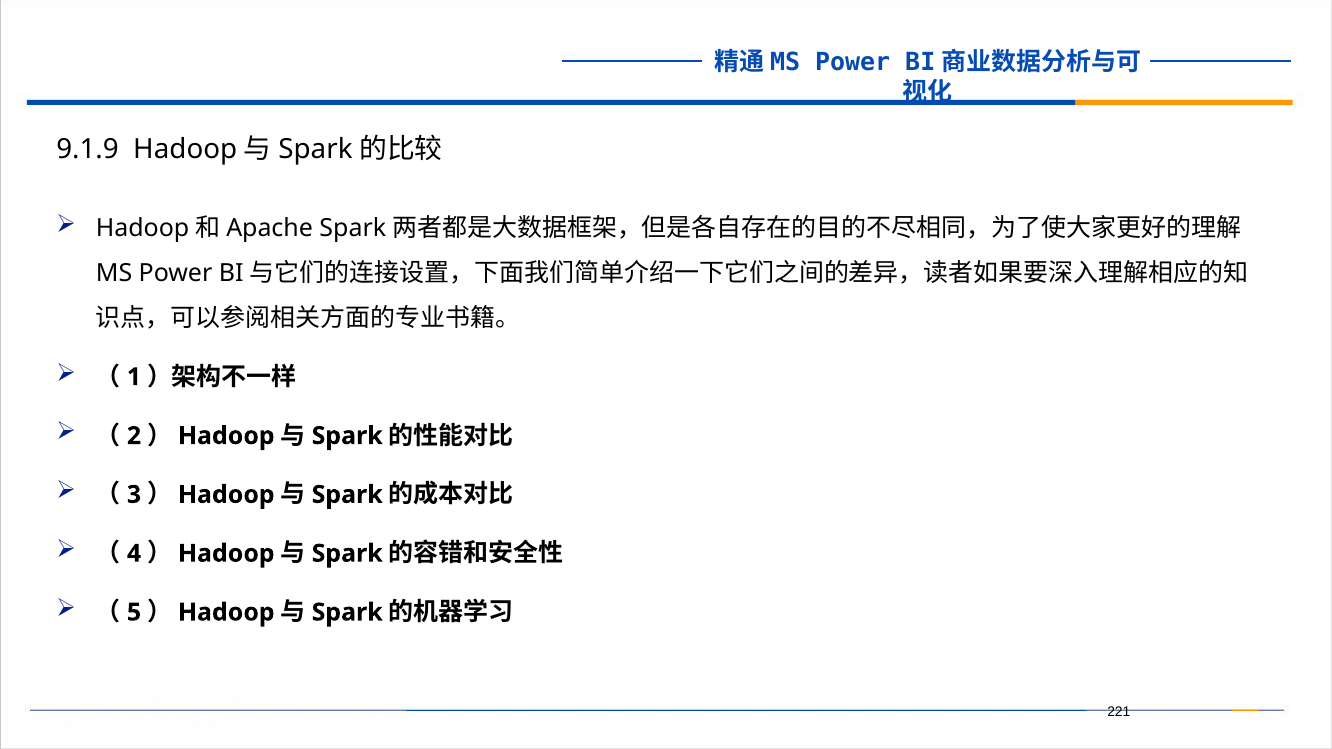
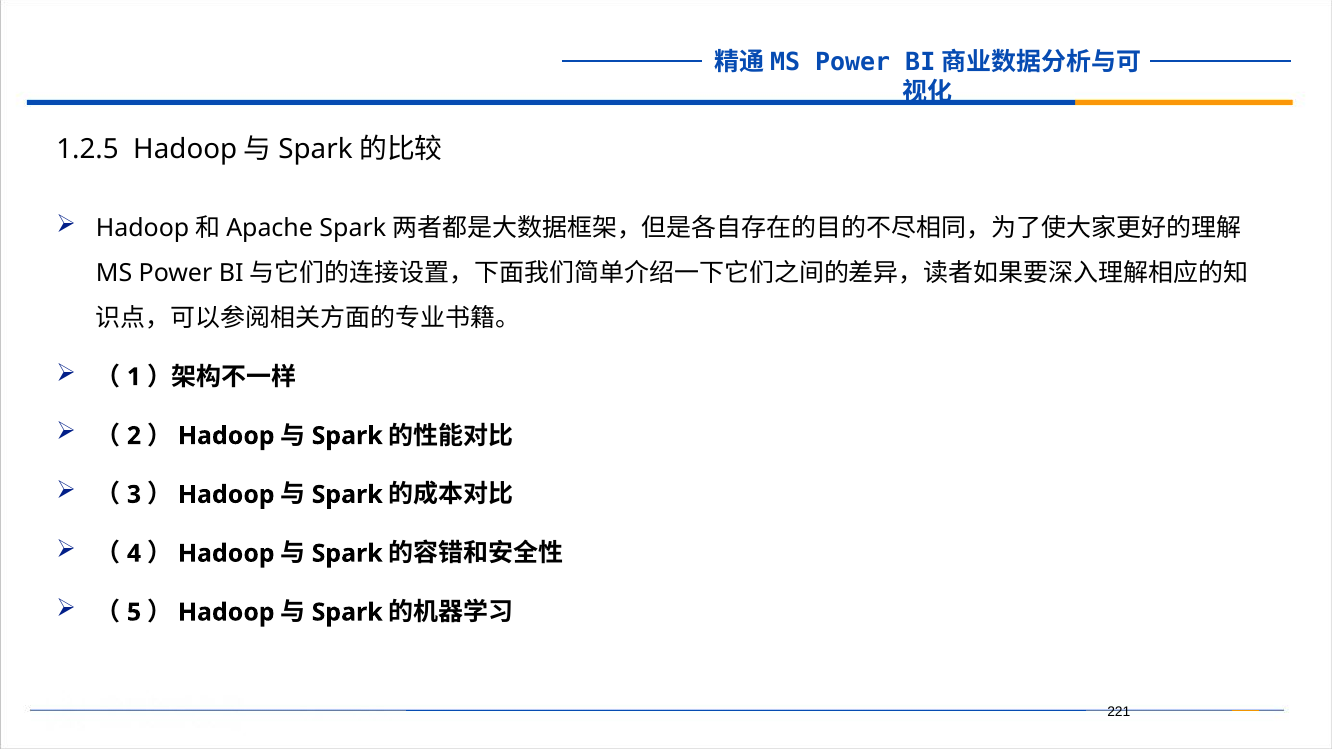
9.1.9: 9.1.9 -> 1.2.5
